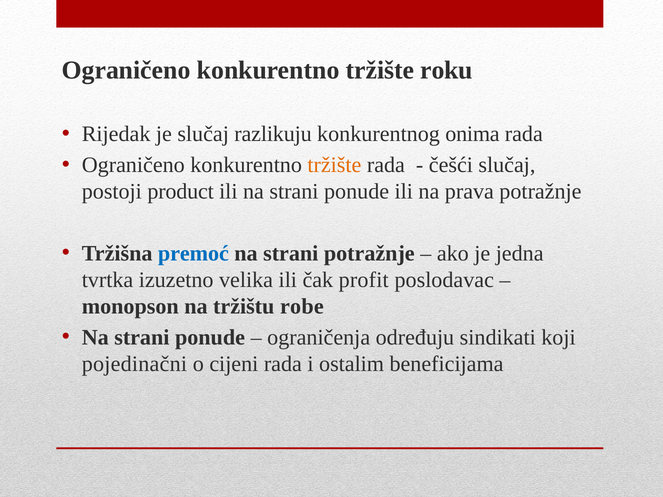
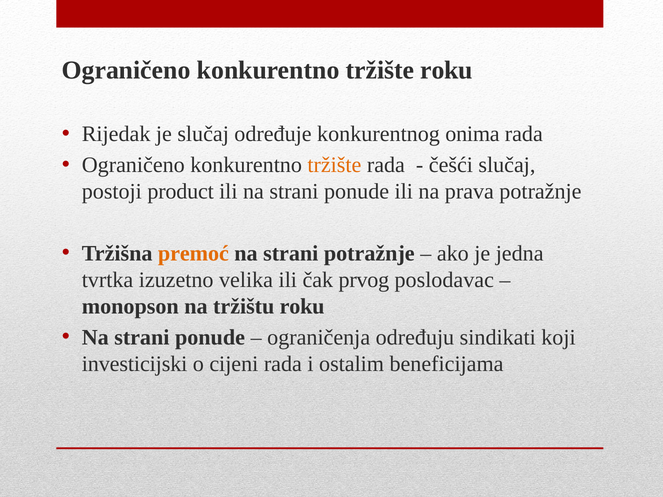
razlikuju: razlikuju -> određuje
premoć colour: blue -> orange
profit: profit -> prvog
tržištu robe: robe -> roku
pojedinačni: pojedinačni -> investicijski
